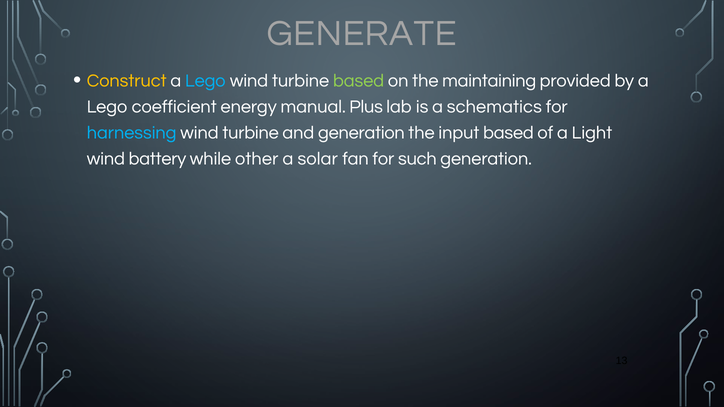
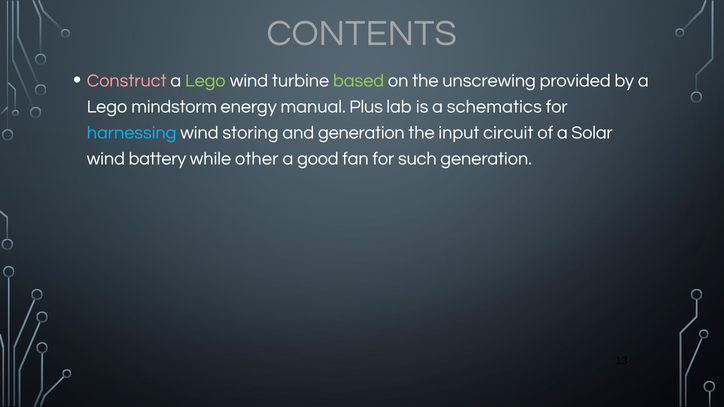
GENERATE: GENERATE -> CONTENTS
Construct colour: yellow -> pink
Lego at (205, 81) colour: light blue -> light green
maintaining: maintaining -> unscrewing
coefficient: coefficient -> mindstorm
turbine at (251, 133): turbine -> storing
input based: based -> circuit
Light: Light -> Solar
solar: solar -> good
